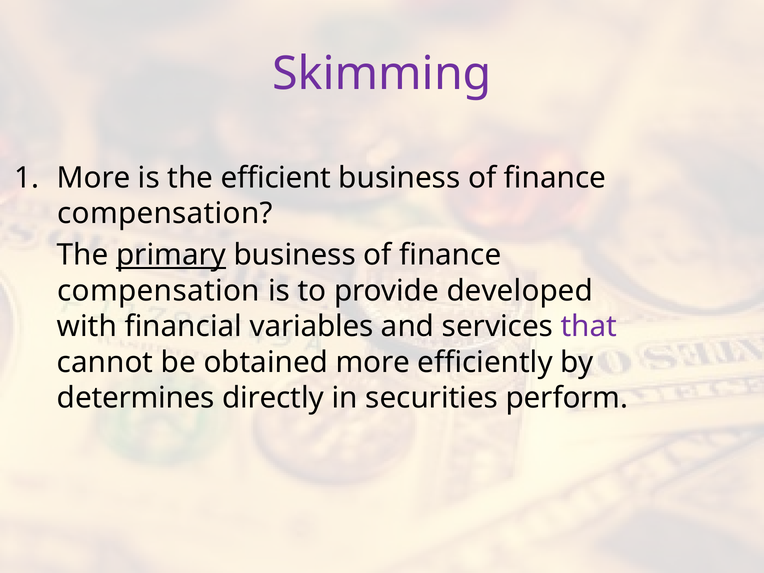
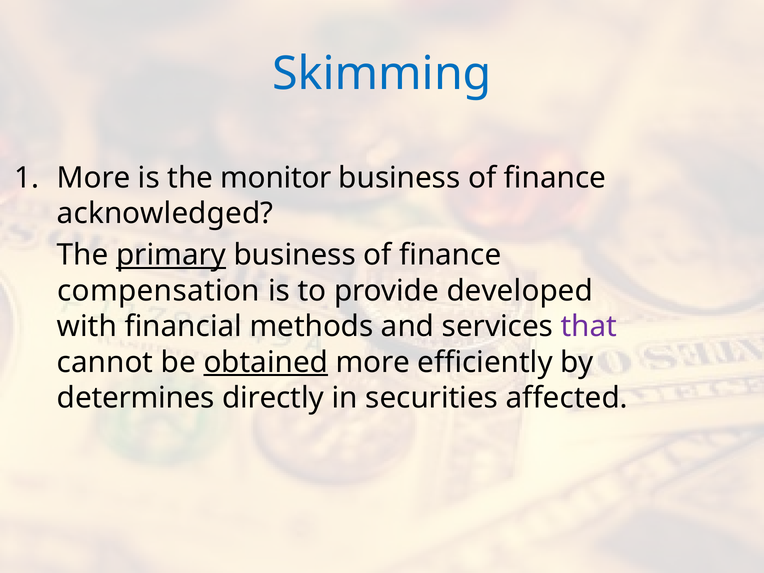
Skimming colour: purple -> blue
efficient: efficient -> monitor
compensation at (165, 214): compensation -> acknowledged
variables: variables -> methods
obtained underline: none -> present
perform: perform -> affected
